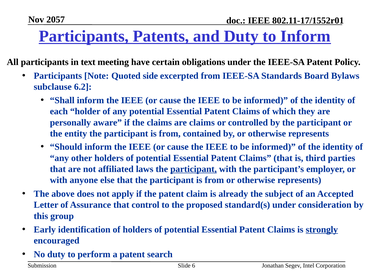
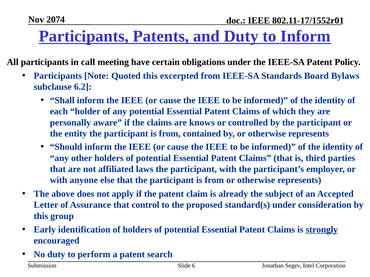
2057: 2057 -> 2074
text: text -> call
Quoted side: side -> this
are claims: claims -> knows
participant at (194, 169) underline: present -> none
